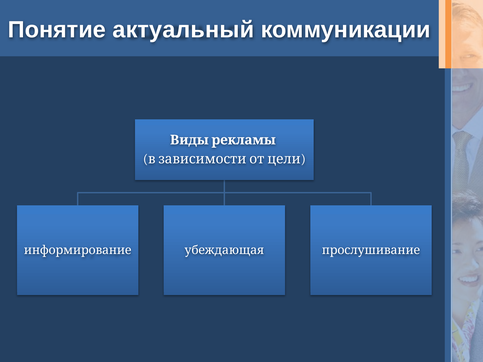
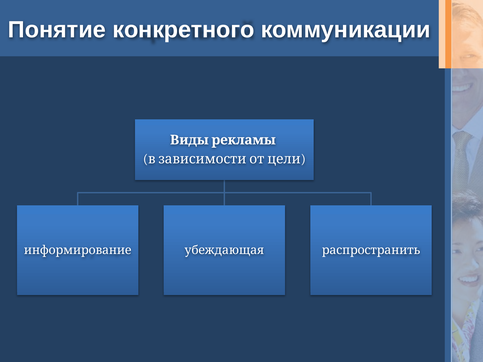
актуальный: актуальный -> конкретного
прослушивание: прослушивание -> распространить
